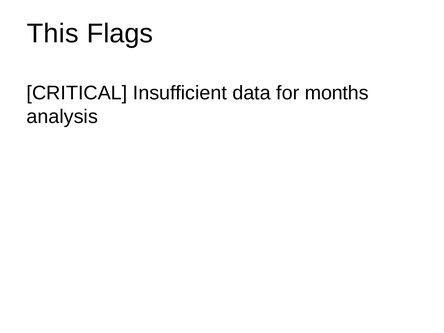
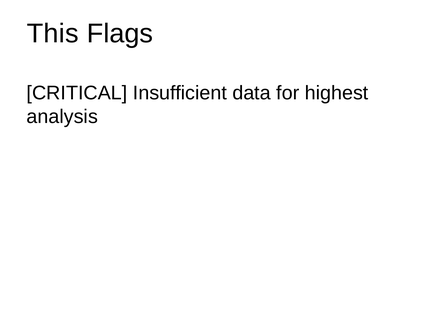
months: months -> highest
